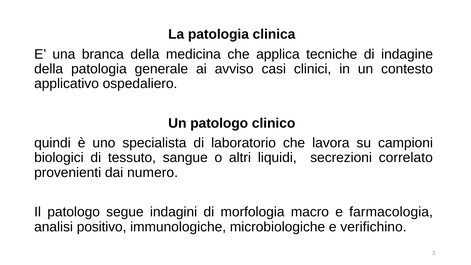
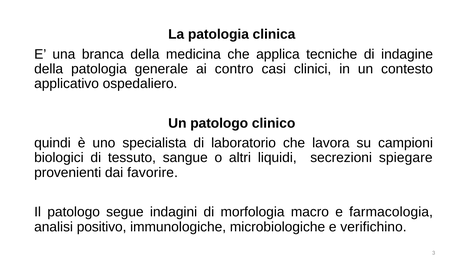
avviso: avviso -> contro
correlato: correlato -> spiegare
numero: numero -> favorire
